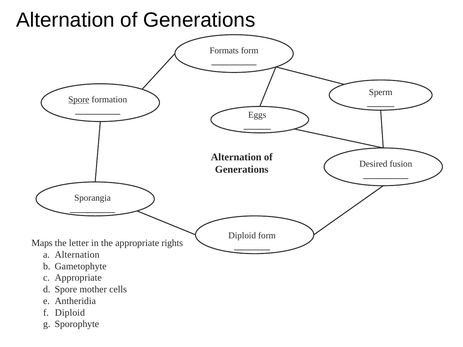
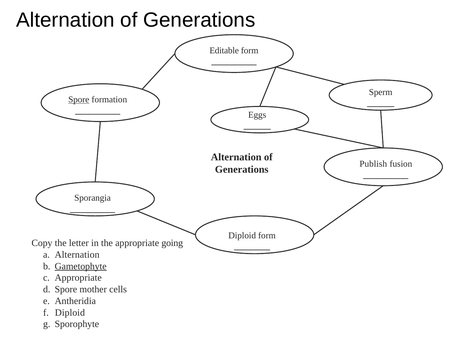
Formats: Formats -> Editable
Desired: Desired -> Publish
Maps: Maps -> Copy
rights: rights -> going
Gametophyte underline: none -> present
